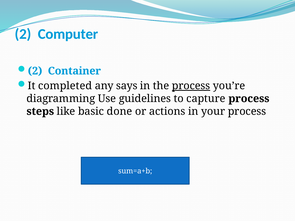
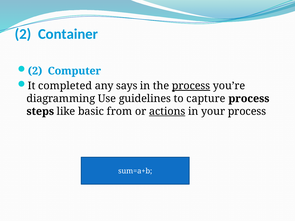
Computer: Computer -> Container
Container: Container -> Computer
done: done -> from
actions underline: none -> present
